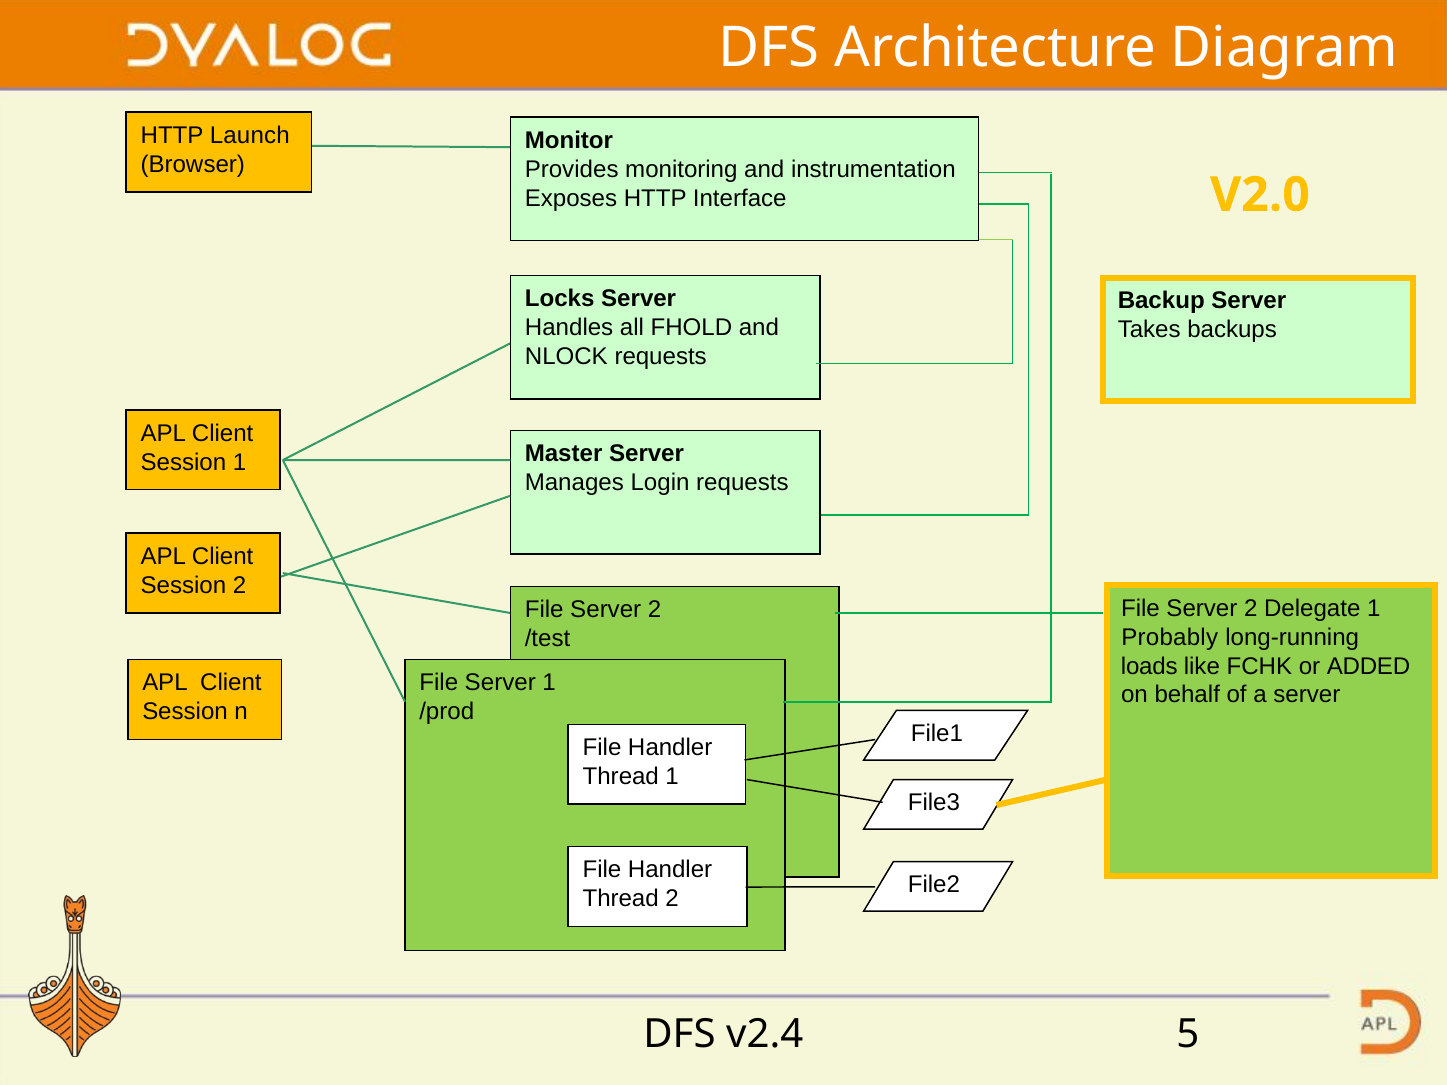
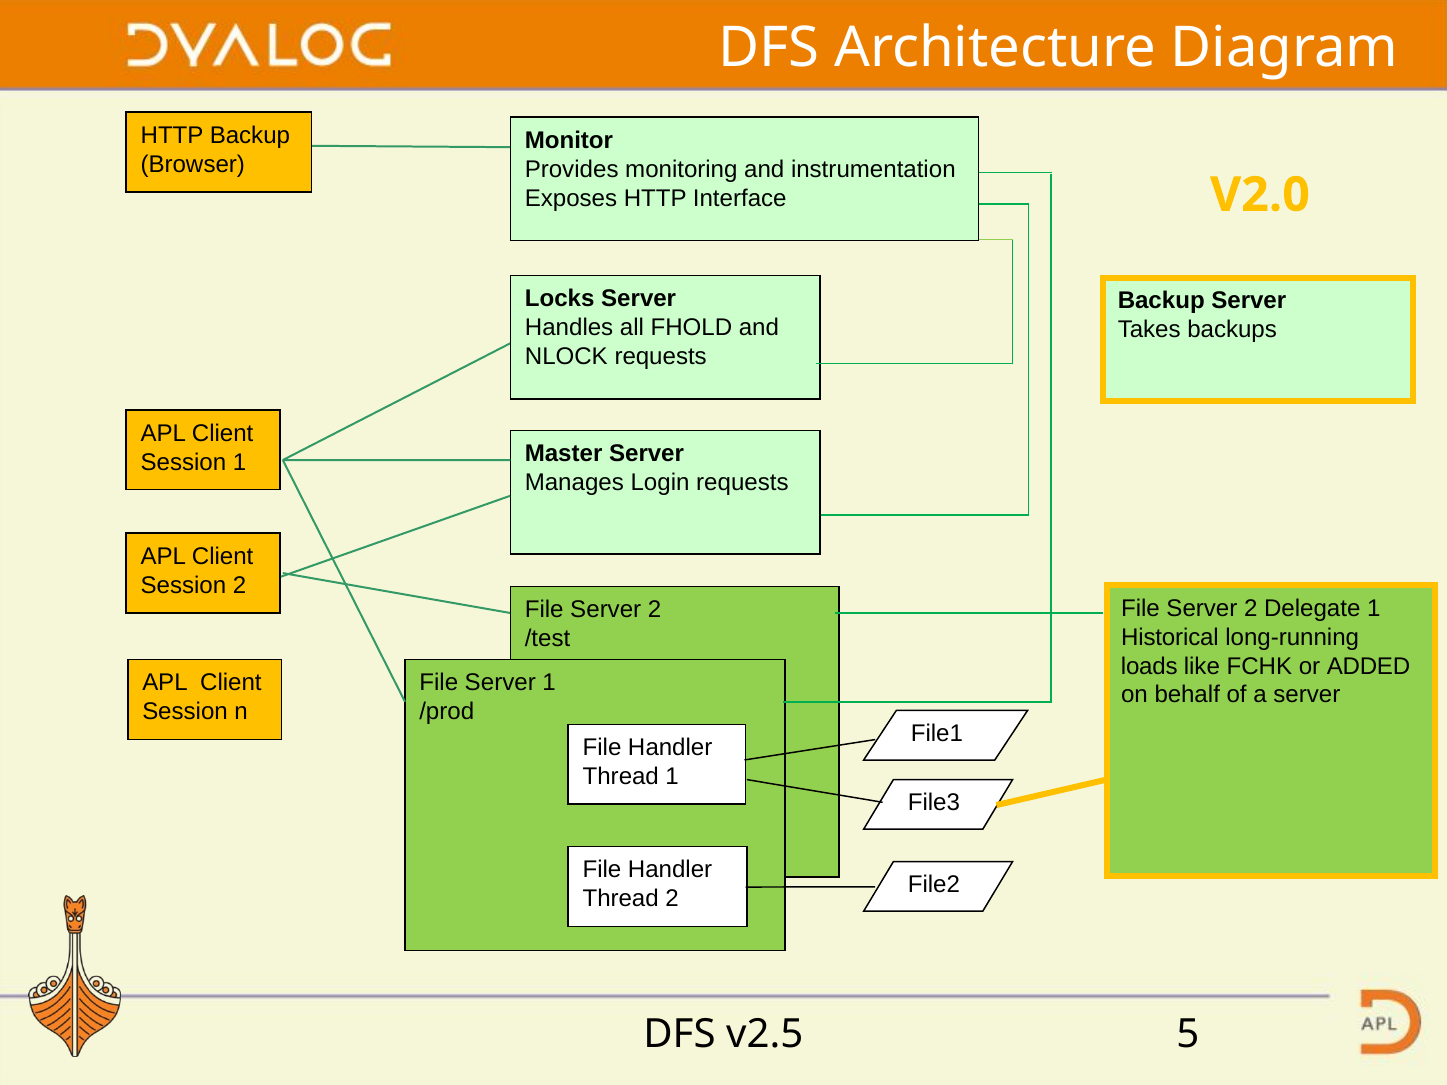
HTTP Launch: Launch -> Backup
Probably: Probably -> Historical
v2.4: v2.4 -> v2.5
